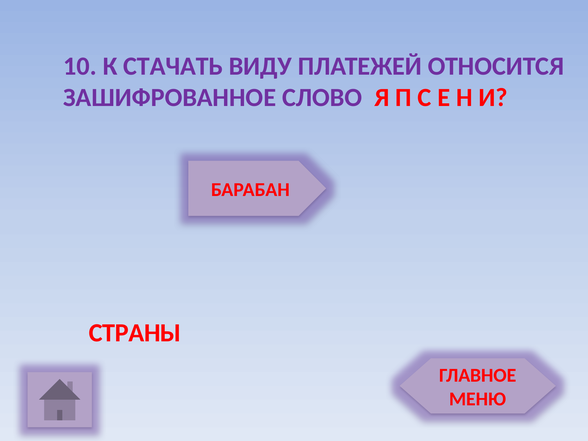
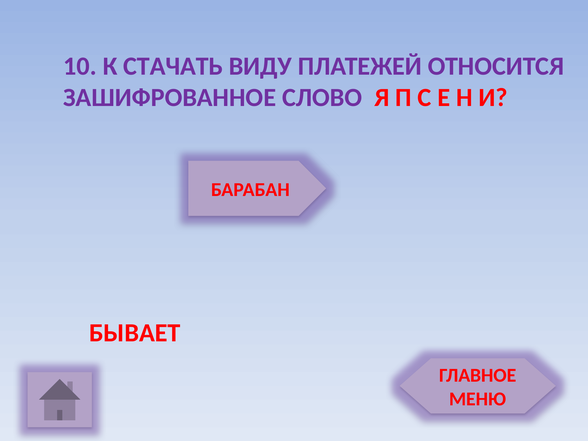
СТРАНЫ: СТРАНЫ -> БЫВАЕТ
